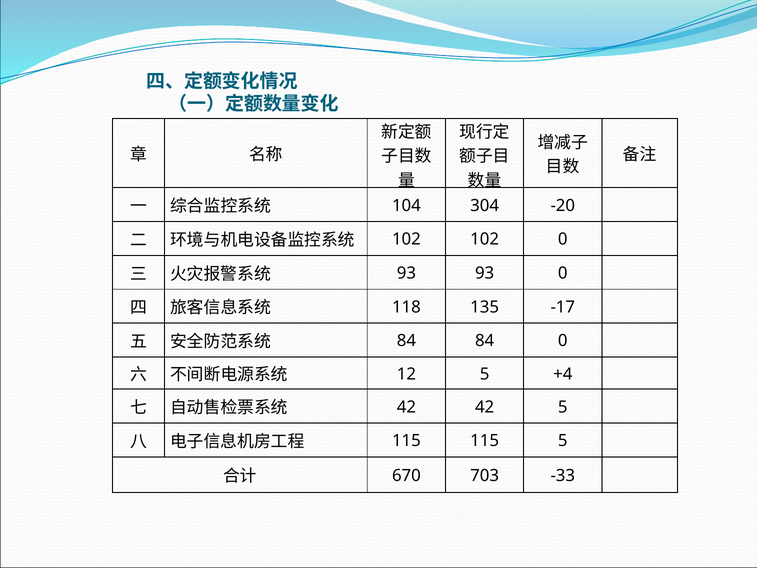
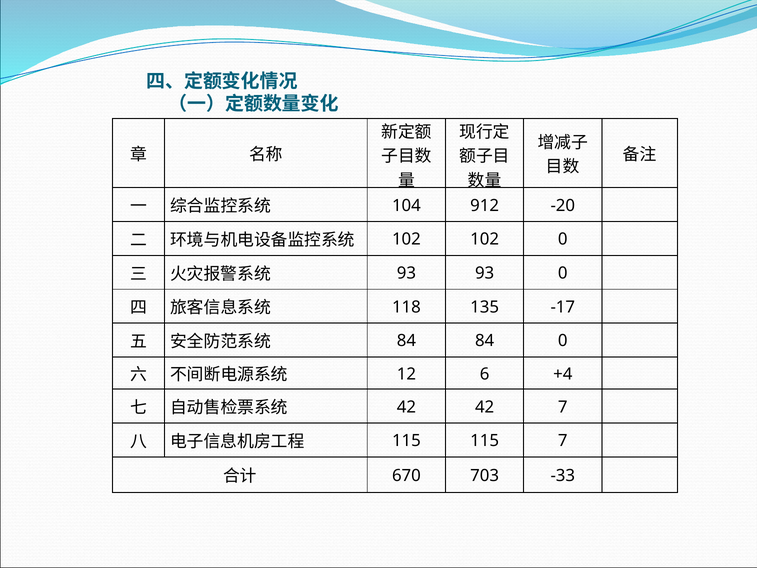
304: 304 -> 912
12 5: 5 -> 6
42 5: 5 -> 7
115 5: 5 -> 7
